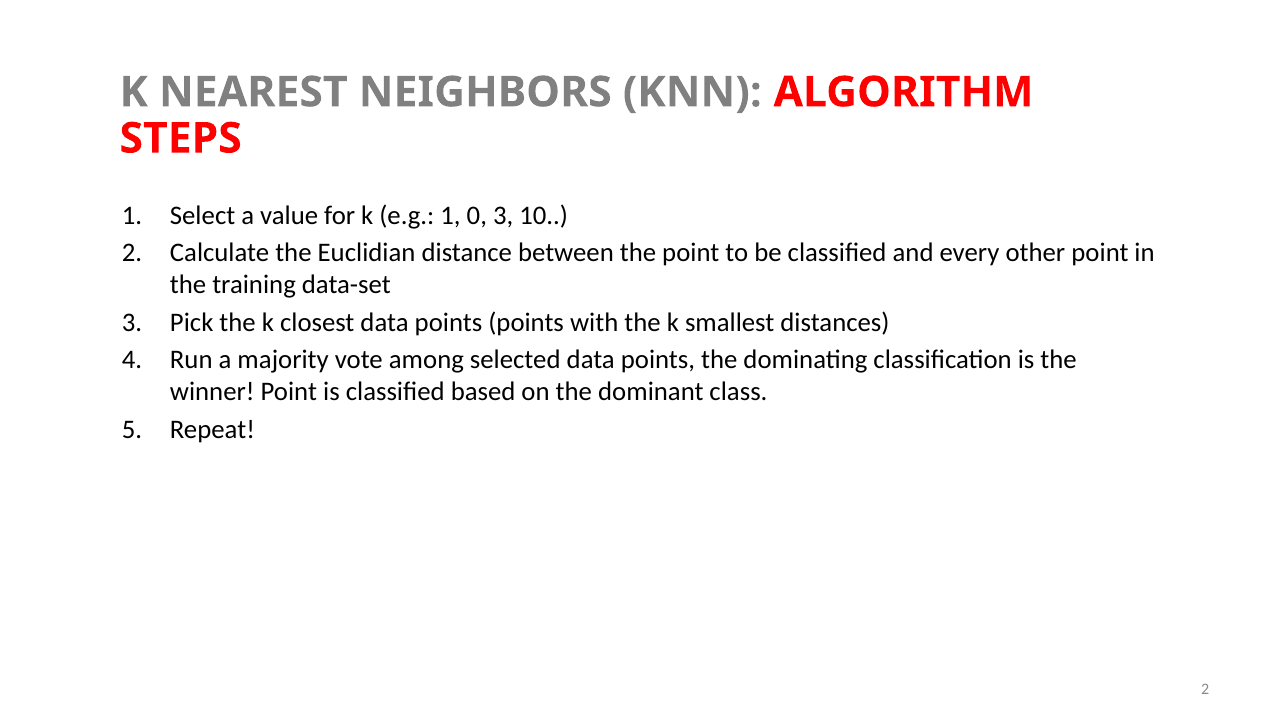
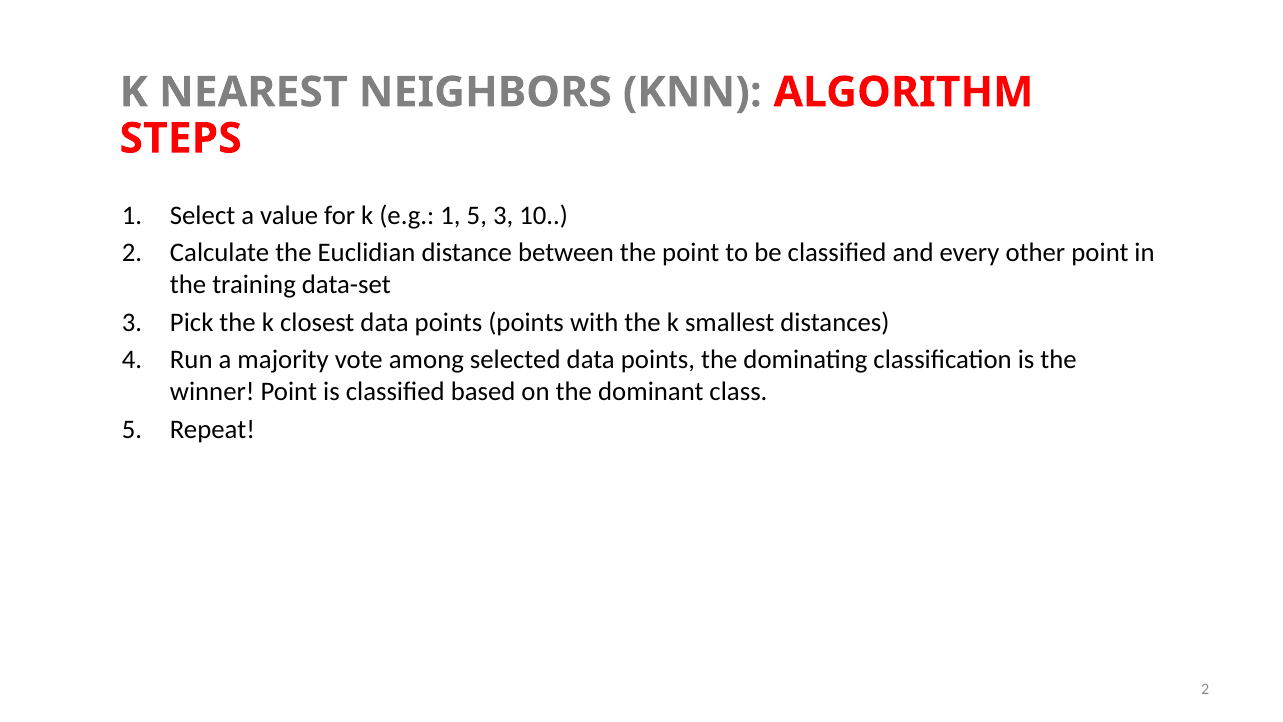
1 0: 0 -> 5
